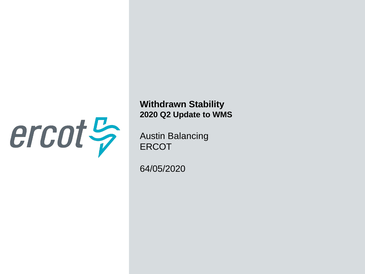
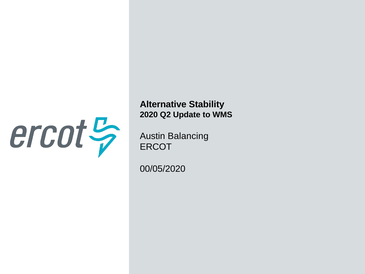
Withdrawn: Withdrawn -> Alternative
64/05/2020: 64/05/2020 -> 00/05/2020
